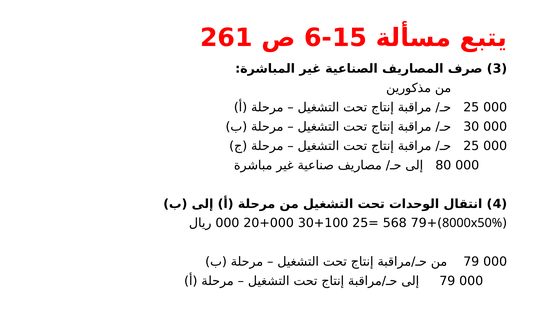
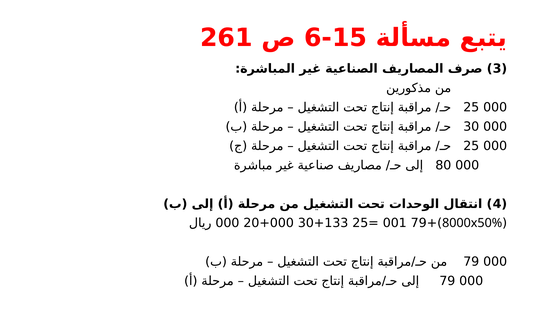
30+100: 30+100 -> 30+133
568: 568 -> 001
